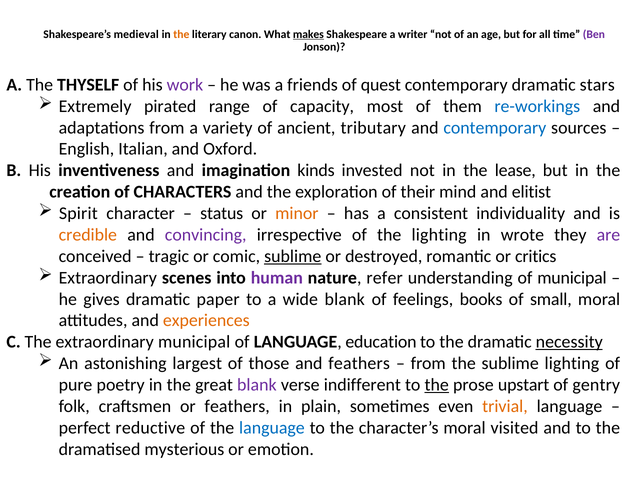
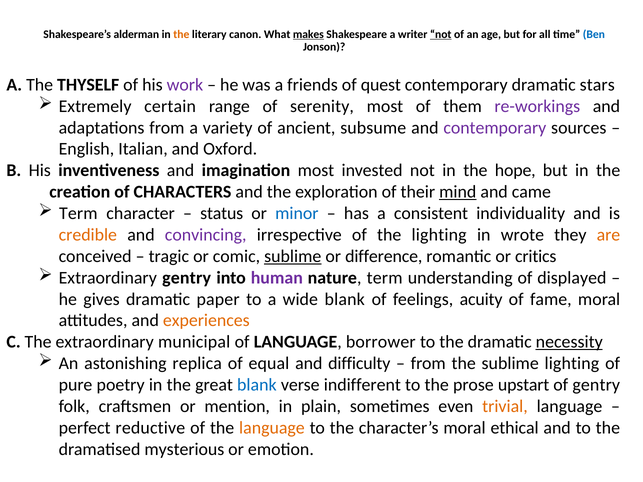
medieval: medieval -> alderman
not at (441, 34) underline: none -> present
Ben colour: purple -> blue
pirated: pirated -> certain
capacity: capacity -> serenity
re-workings colour: blue -> purple
tributary: tributary -> subsume
contemporary at (495, 128) colour: blue -> purple
imagination kinds: kinds -> most
lease: lease -> hope
mind underline: none -> present
elitist: elitist -> came
Spirit at (78, 214): Spirit -> Term
minor colour: orange -> blue
are colour: purple -> orange
destroyed: destroyed -> difference
Extraordinary scenes: scenes -> gentry
nature refer: refer -> term
of municipal: municipal -> displayed
books: books -> acuity
small: small -> fame
education: education -> borrower
largest: largest -> replica
those: those -> equal
and feathers: feathers -> difficulty
blank at (257, 385) colour: purple -> blue
the at (437, 385) underline: present -> none
or feathers: feathers -> mention
language at (272, 428) colour: blue -> orange
visited: visited -> ethical
